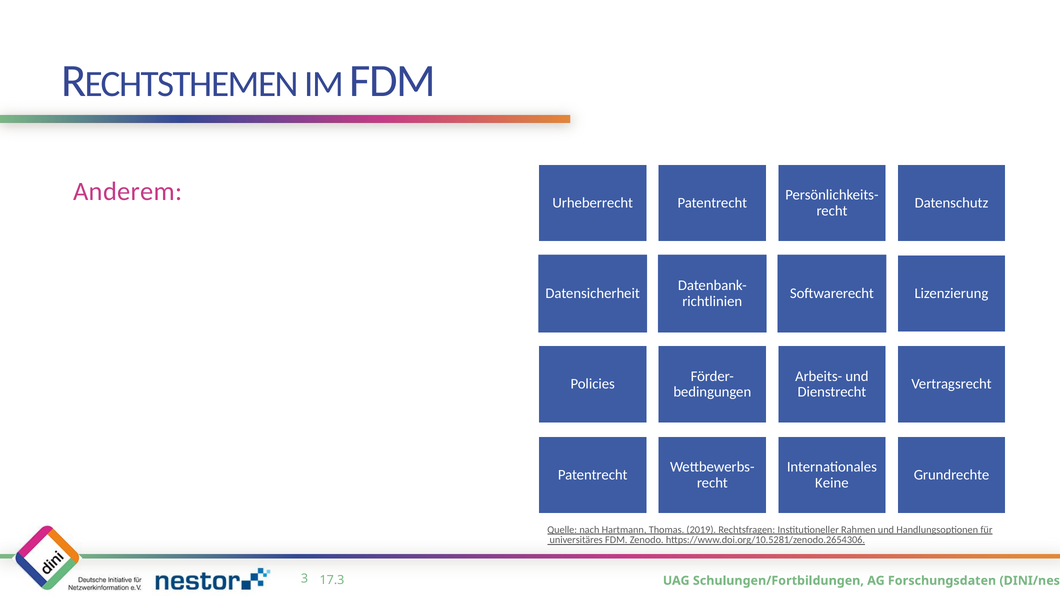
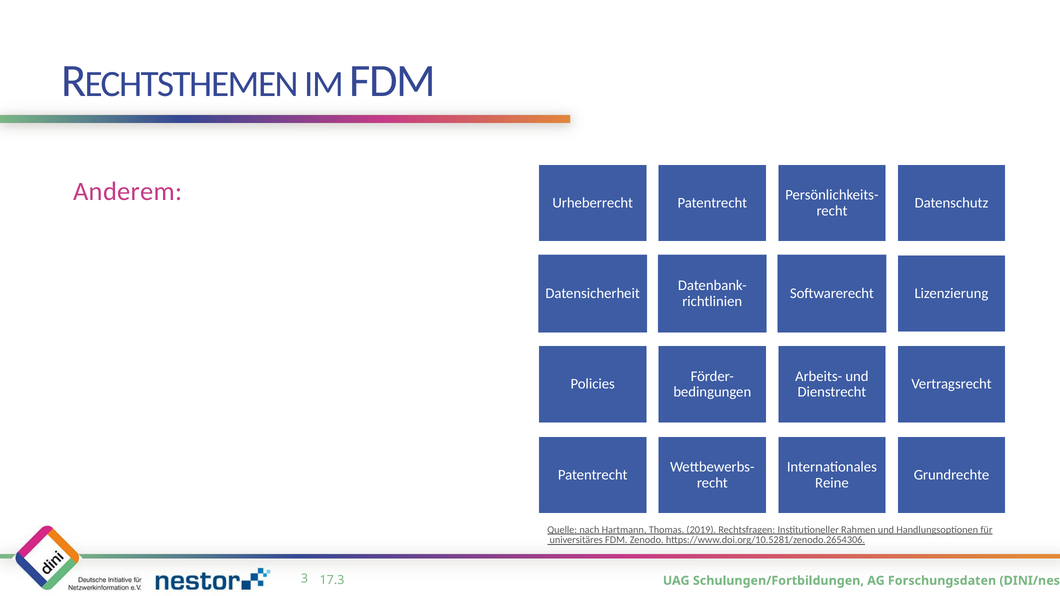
Keine: Keine -> Reine
